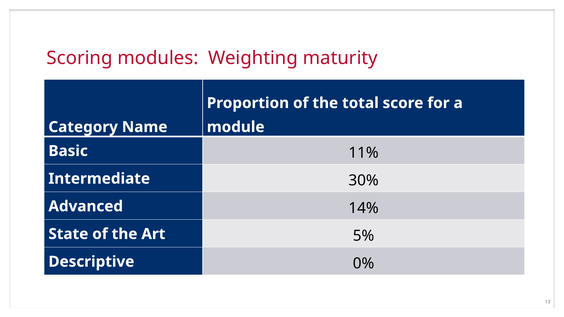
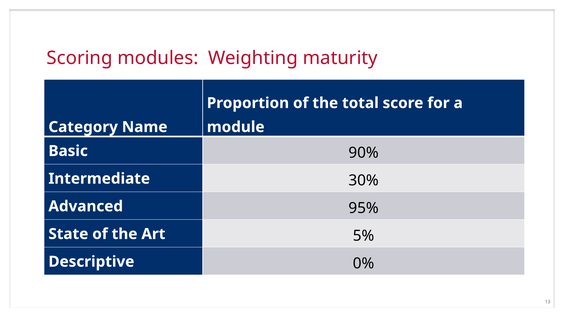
11%: 11% -> 90%
14%: 14% -> 95%
